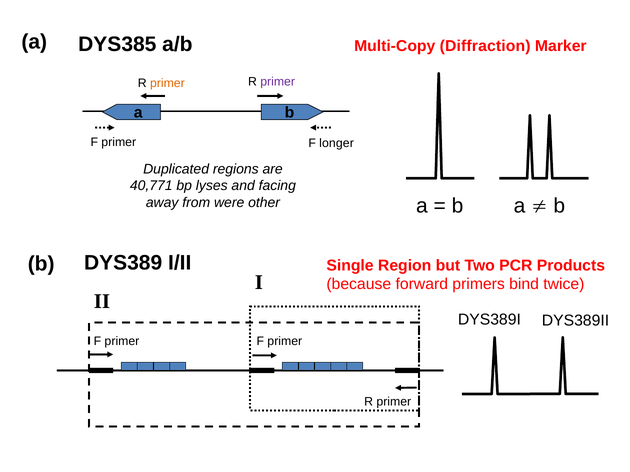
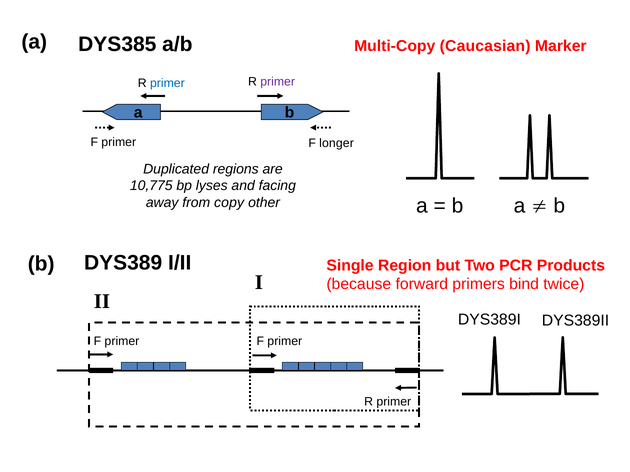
Diffraction: Diffraction -> Caucasian
primer at (167, 83) colour: orange -> blue
40,771: 40,771 -> 10,775
were: were -> copy
